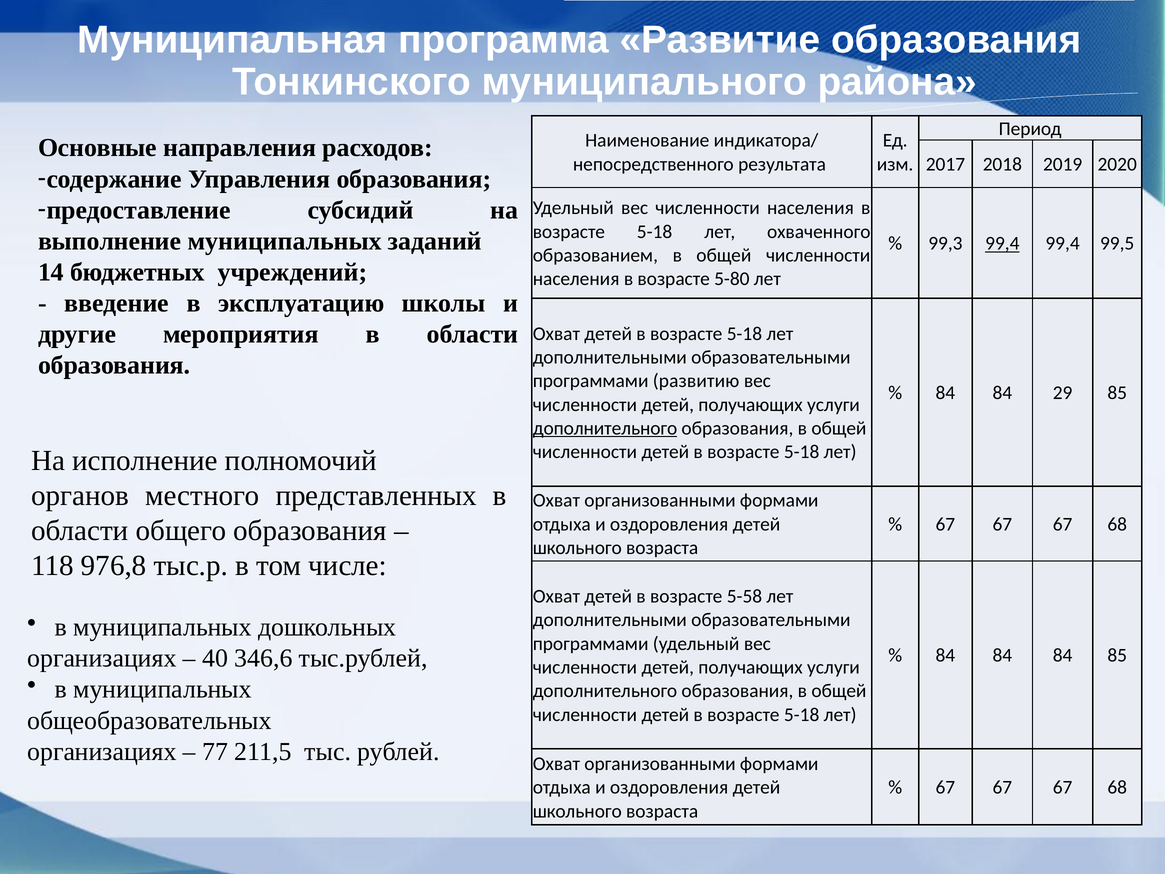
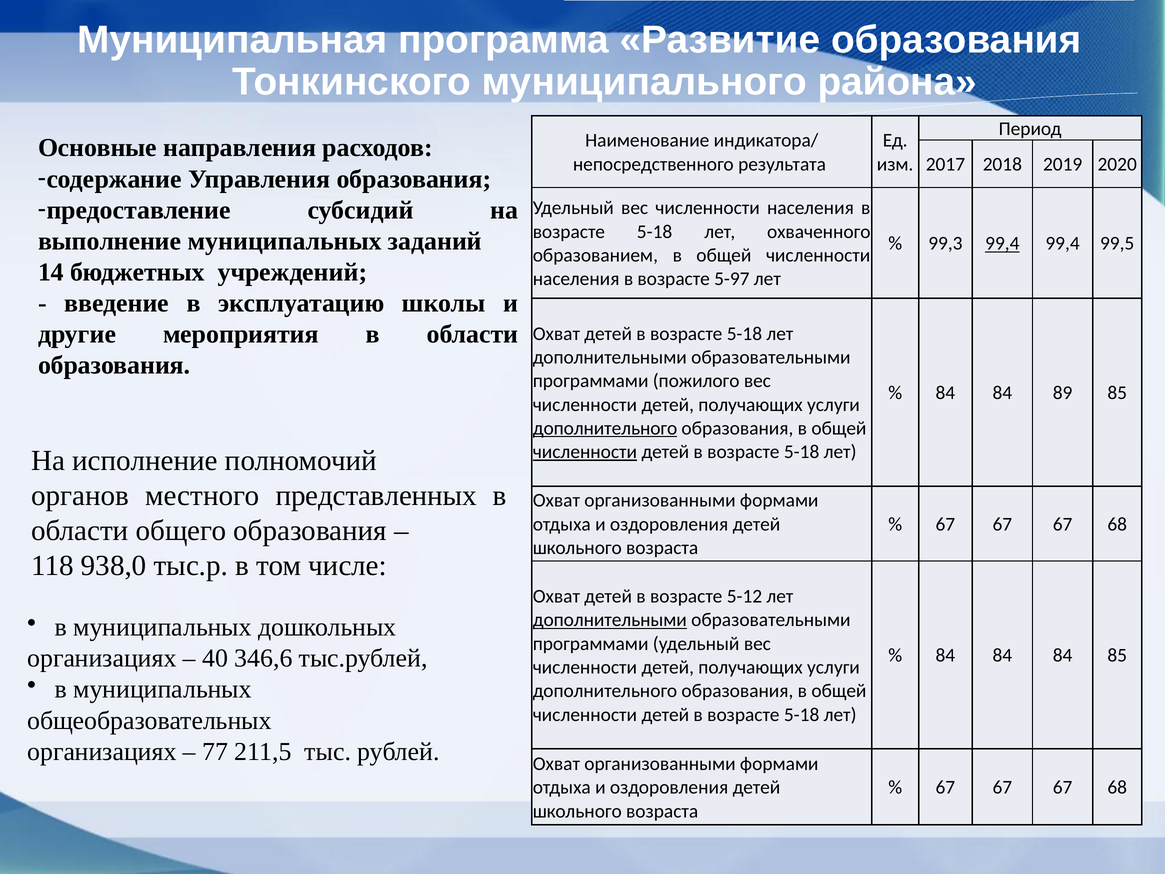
5-80: 5-80 -> 5-97
развитию: развитию -> пожилого
29: 29 -> 89
численности at (585, 452) underline: none -> present
976,8: 976,8 -> 938,0
5-58: 5-58 -> 5-12
дополнительными at (610, 620) underline: none -> present
